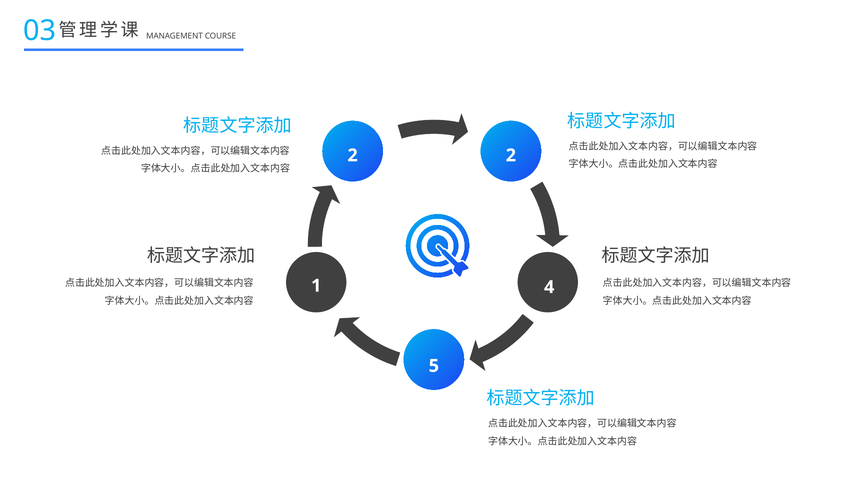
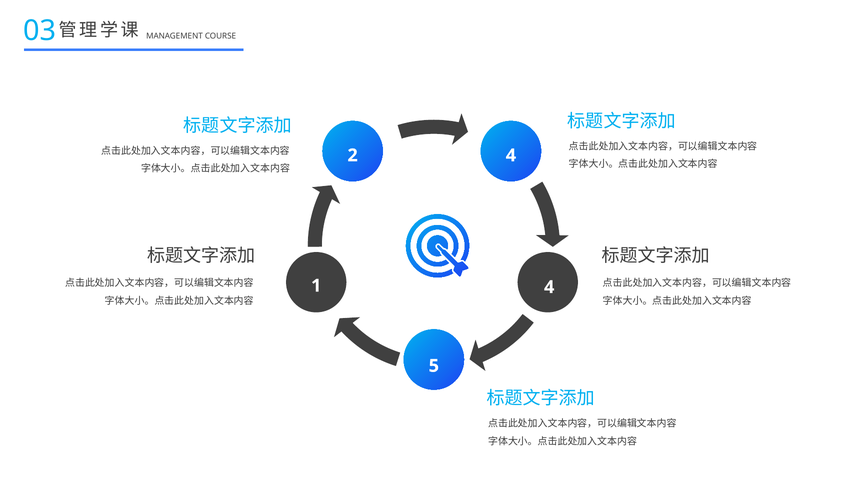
2 2: 2 -> 4
